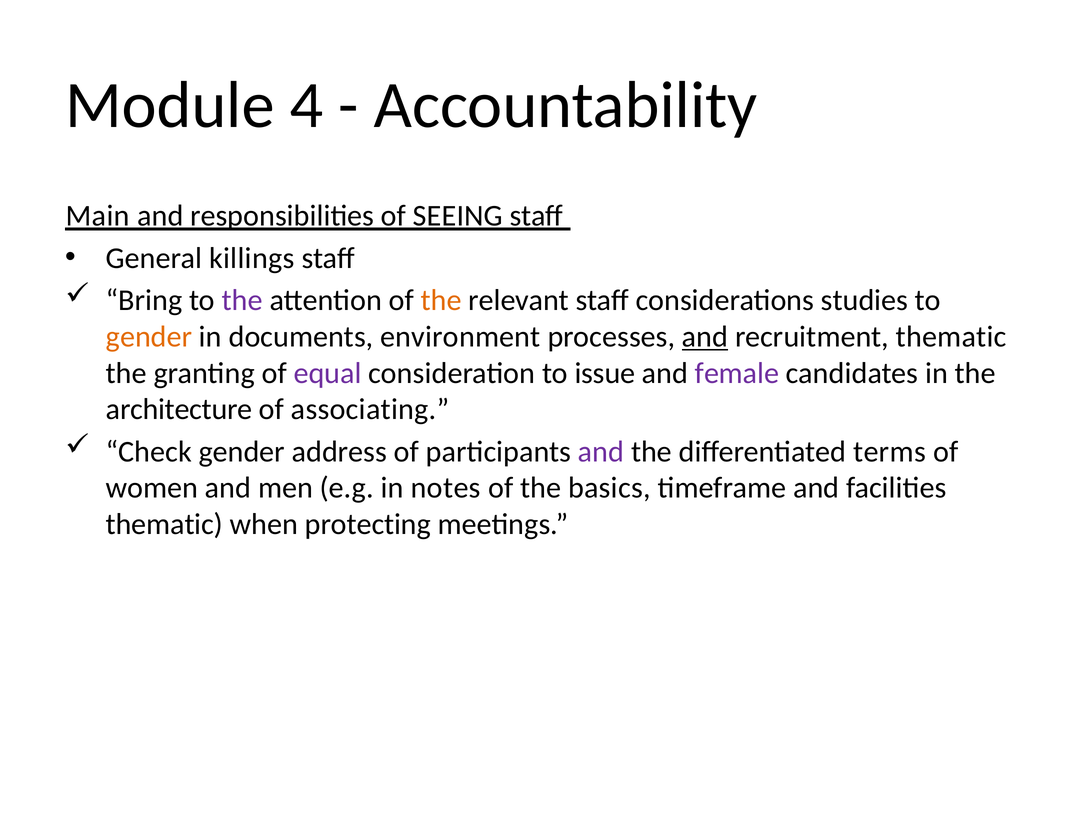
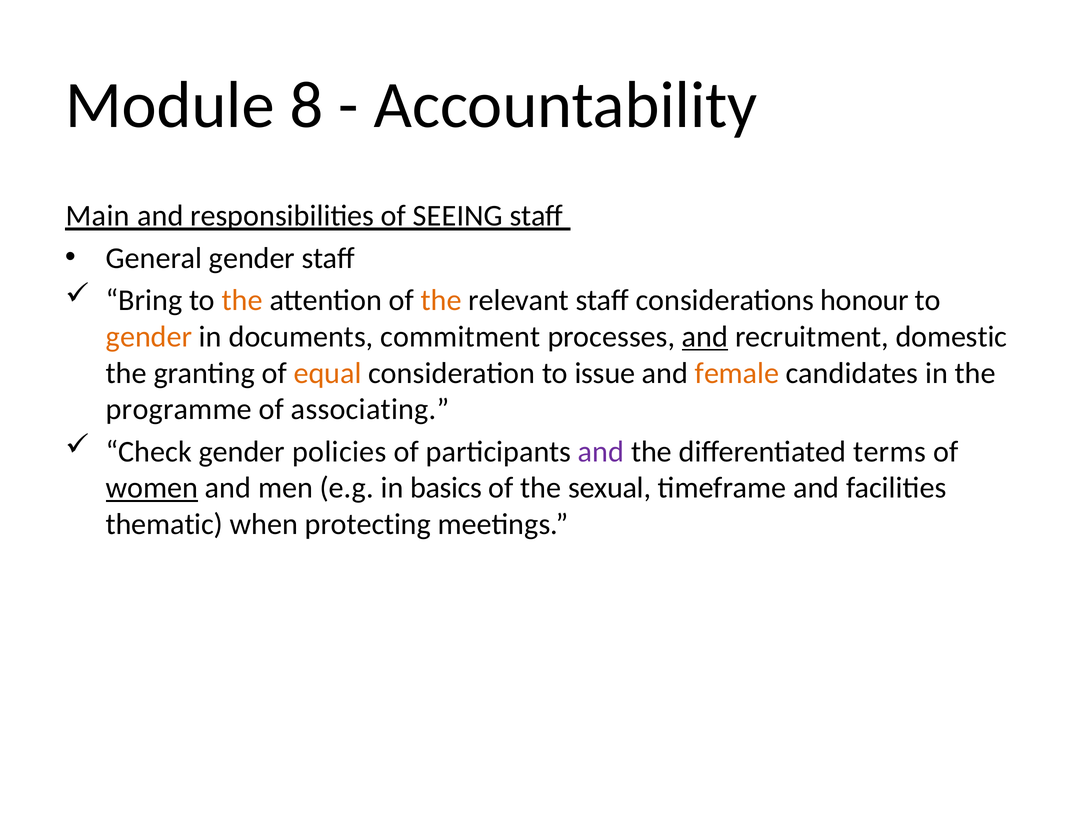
4: 4 -> 8
General killings: killings -> gender
the at (242, 300) colour: purple -> orange
studies: studies -> honour
environment: environment -> commitment
recruitment thematic: thematic -> domestic
equal colour: purple -> orange
female colour: purple -> orange
architecture: architecture -> programme
address: address -> policies
women underline: none -> present
notes: notes -> basics
basics: basics -> sexual
